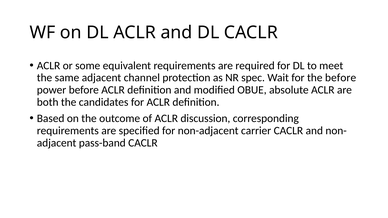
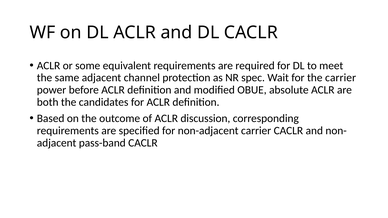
the before: before -> carrier
